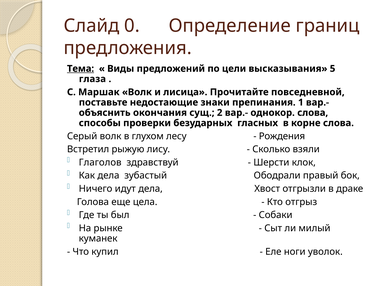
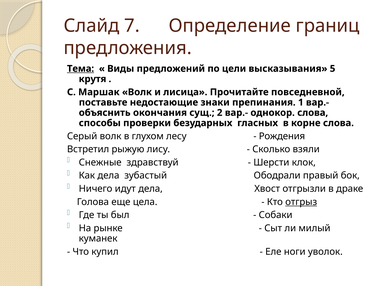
0: 0 -> 7
глаза: глаза -> крутя
Глаголов: Глаголов -> Снежные
отгрыз underline: none -> present
